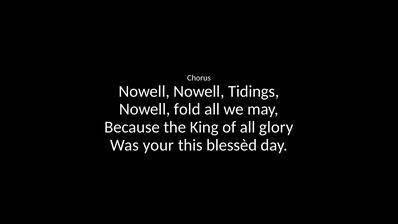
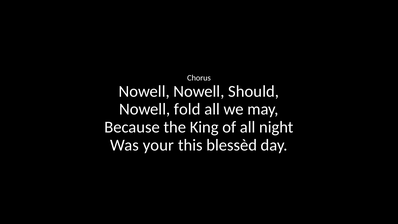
Tidings: Tidings -> Should
glory: glory -> night
